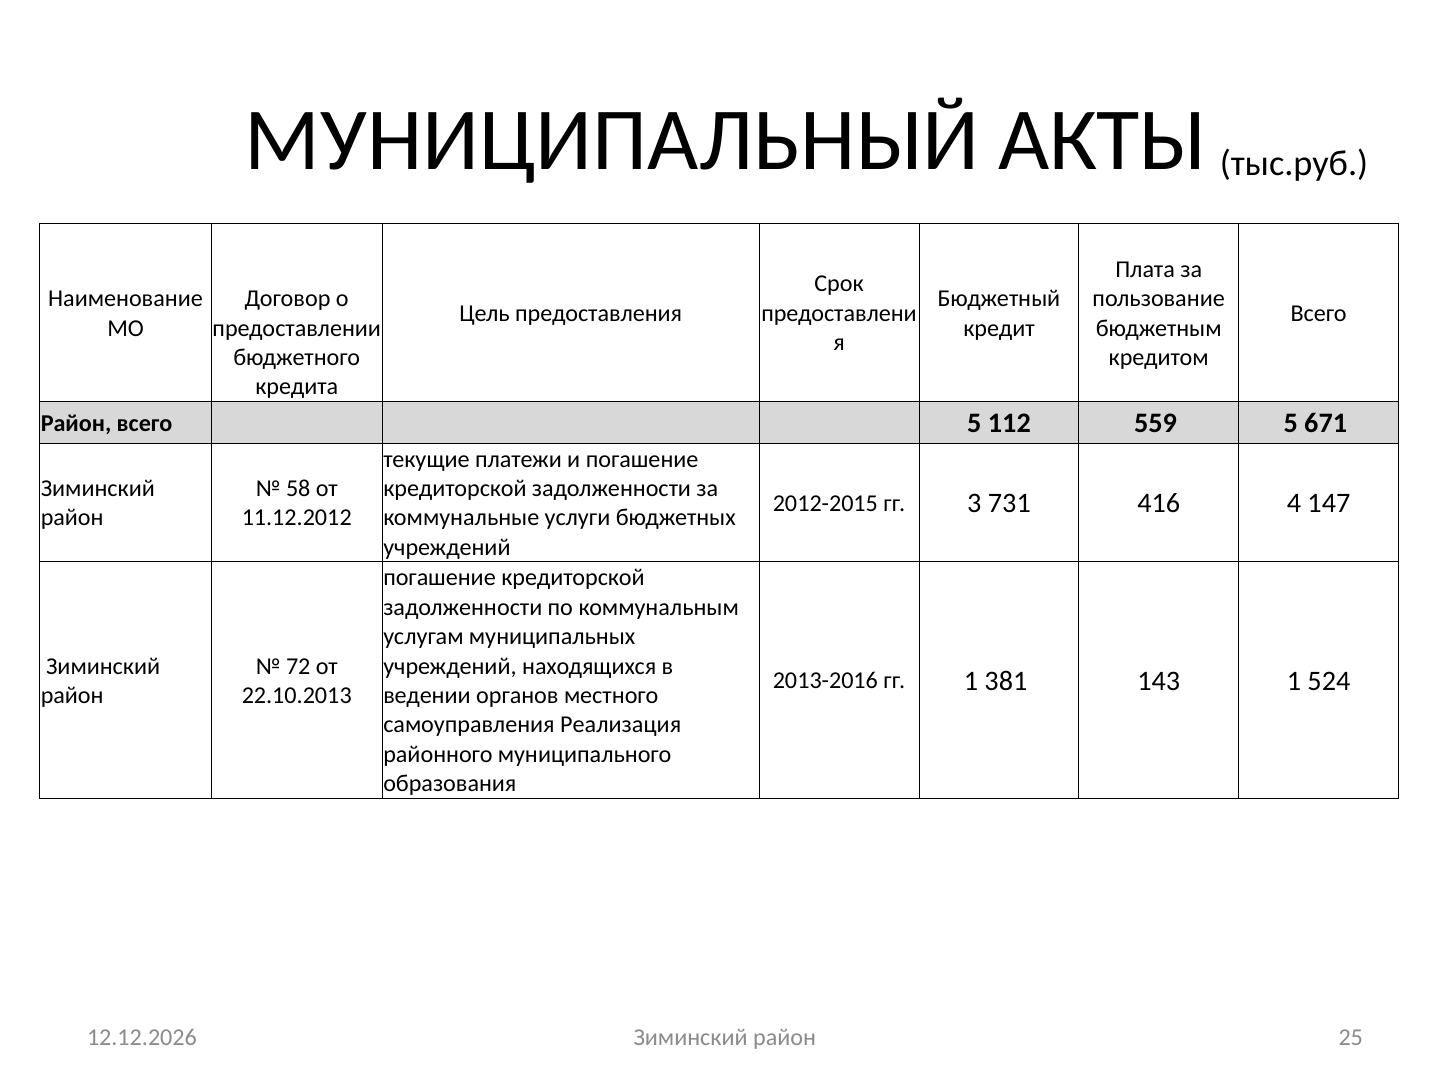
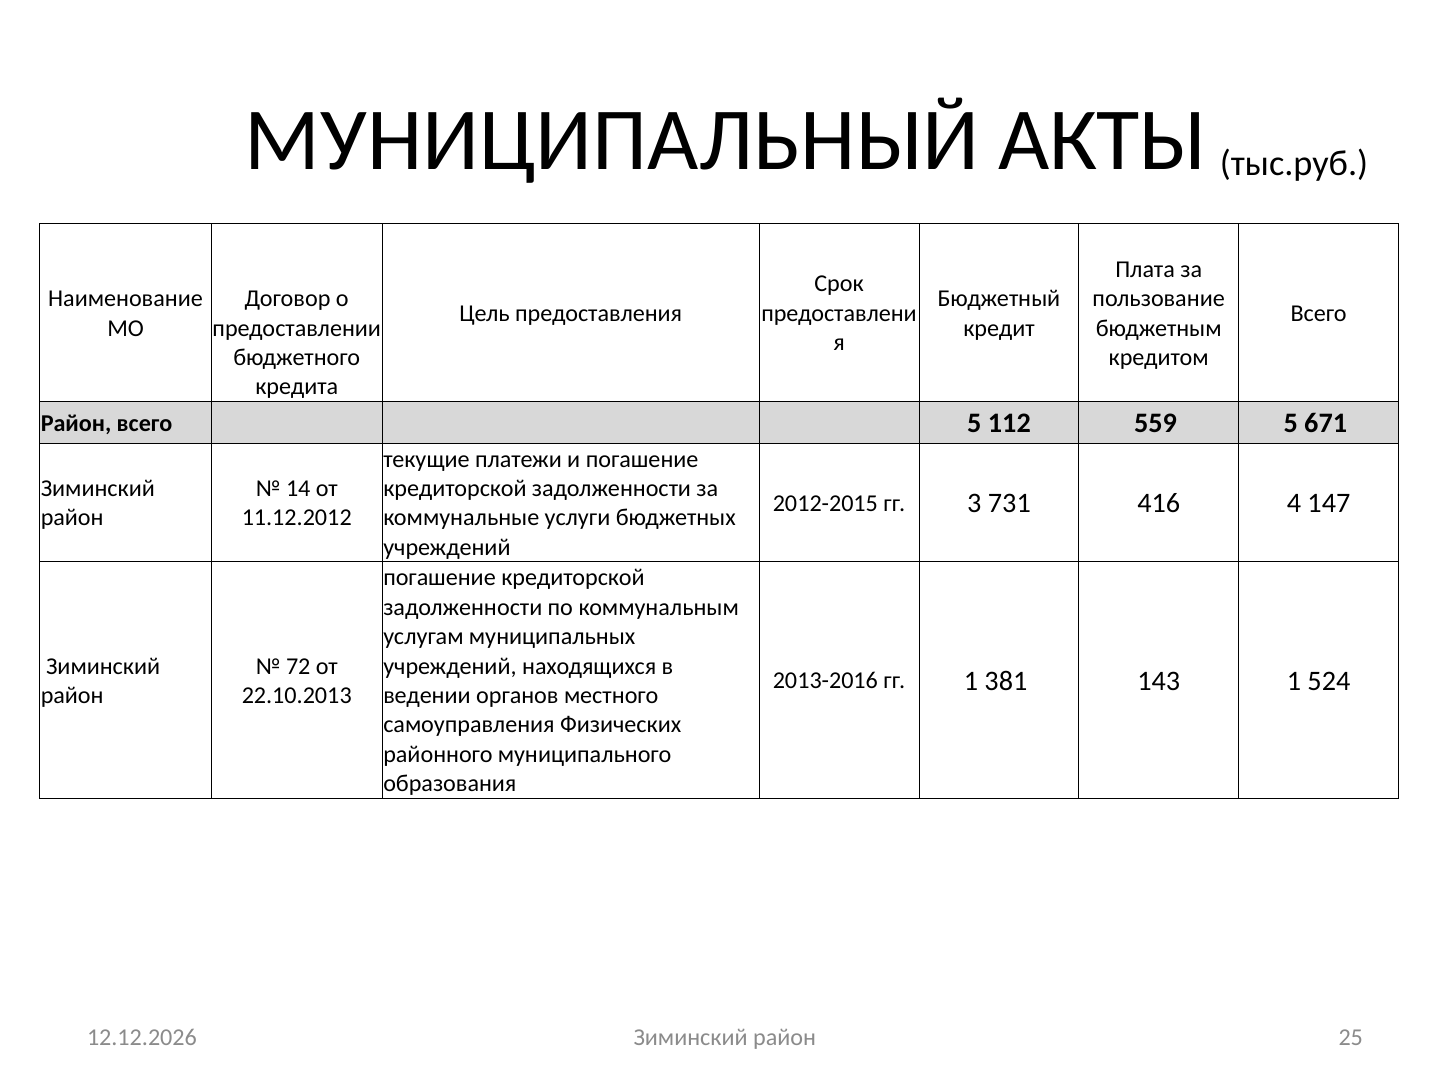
58: 58 -> 14
Реализация: Реализация -> Физических
